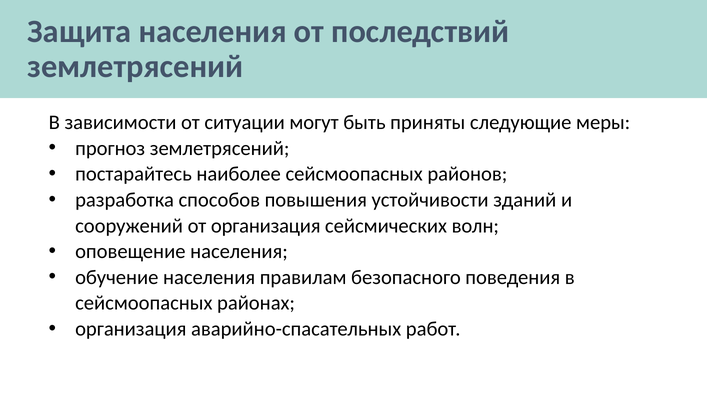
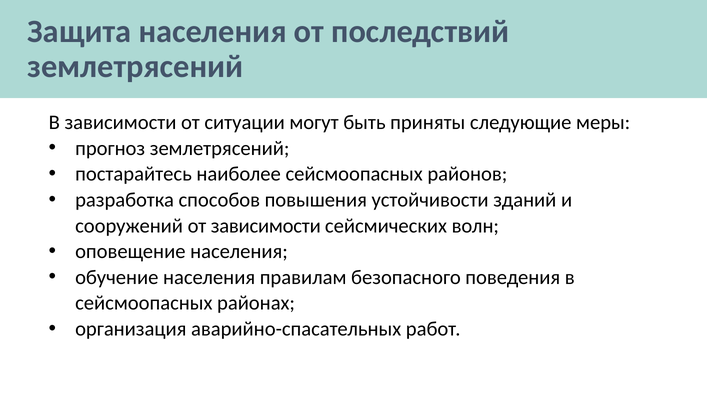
от организация: организация -> зависимости
